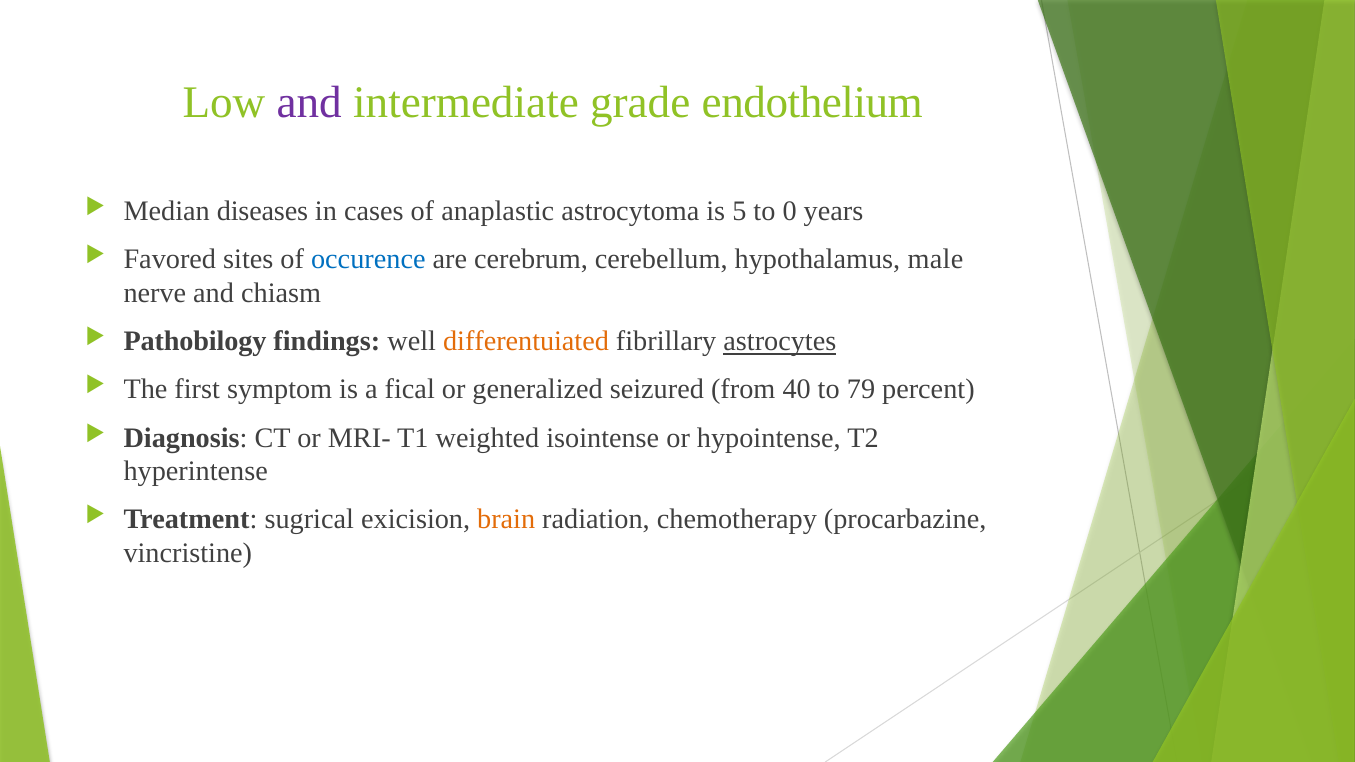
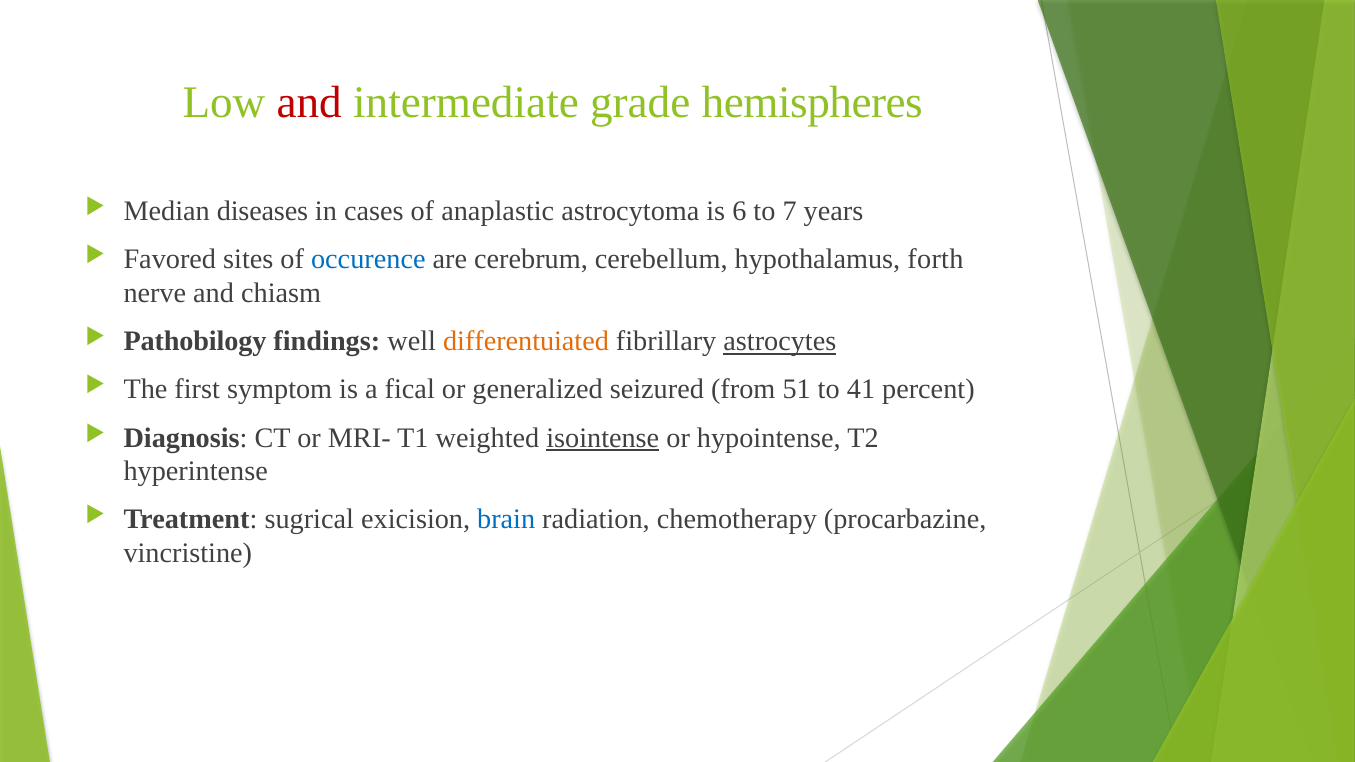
and at (309, 103) colour: purple -> red
endothelium: endothelium -> hemispheres
5: 5 -> 6
0: 0 -> 7
male: male -> forth
40: 40 -> 51
79: 79 -> 41
isointense underline: none -> present
brain colour: orange -> blue
